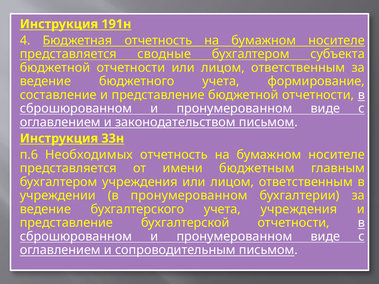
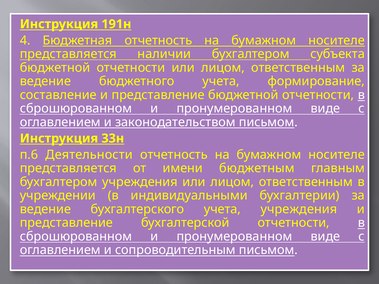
сводные: сводные -> наличии
Необходимых: Необходимых -> Деятельности
в пронумерованном: пронумерованном -> индивидуальными
